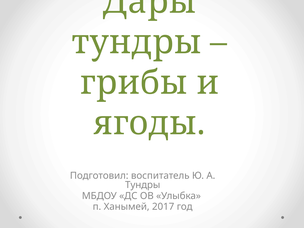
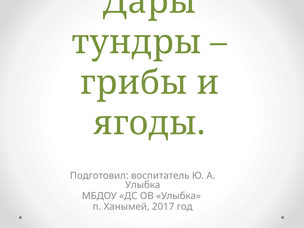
Тундры at (143, 185): Тундры -> Улыбка
